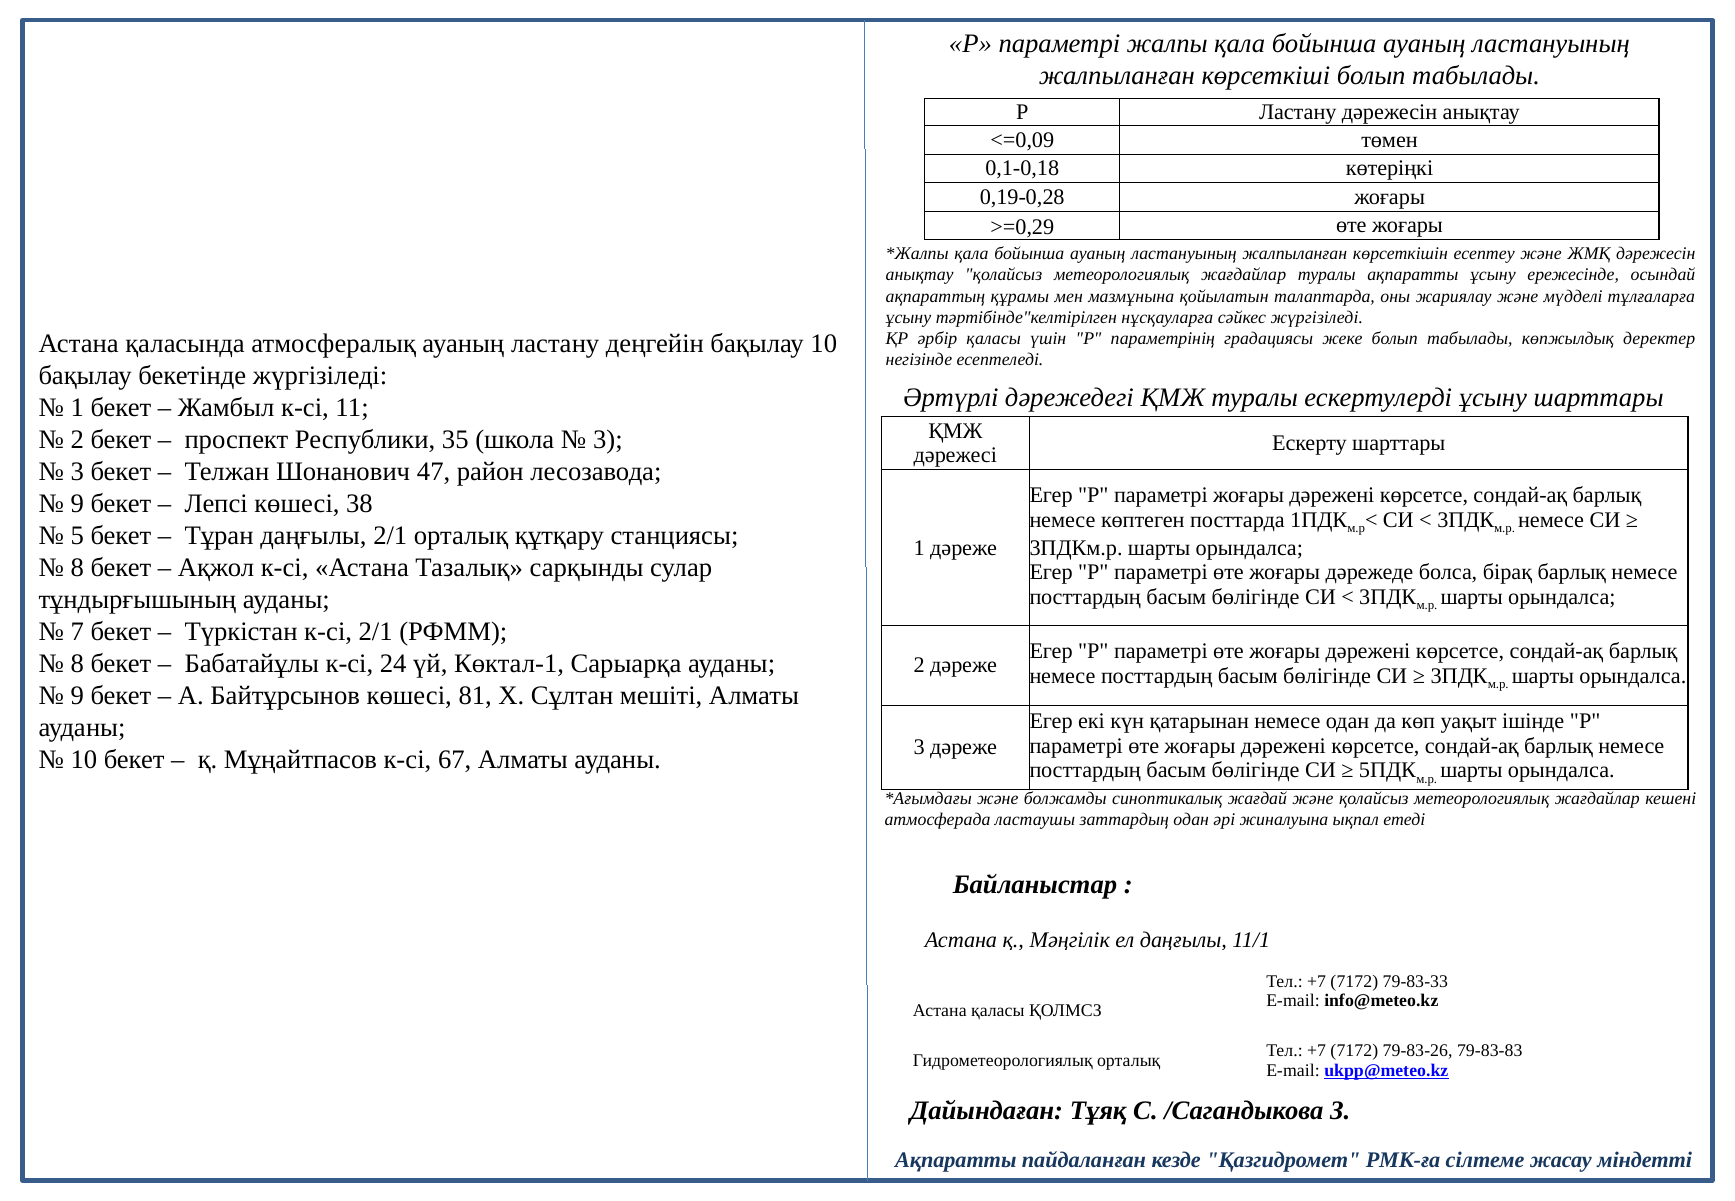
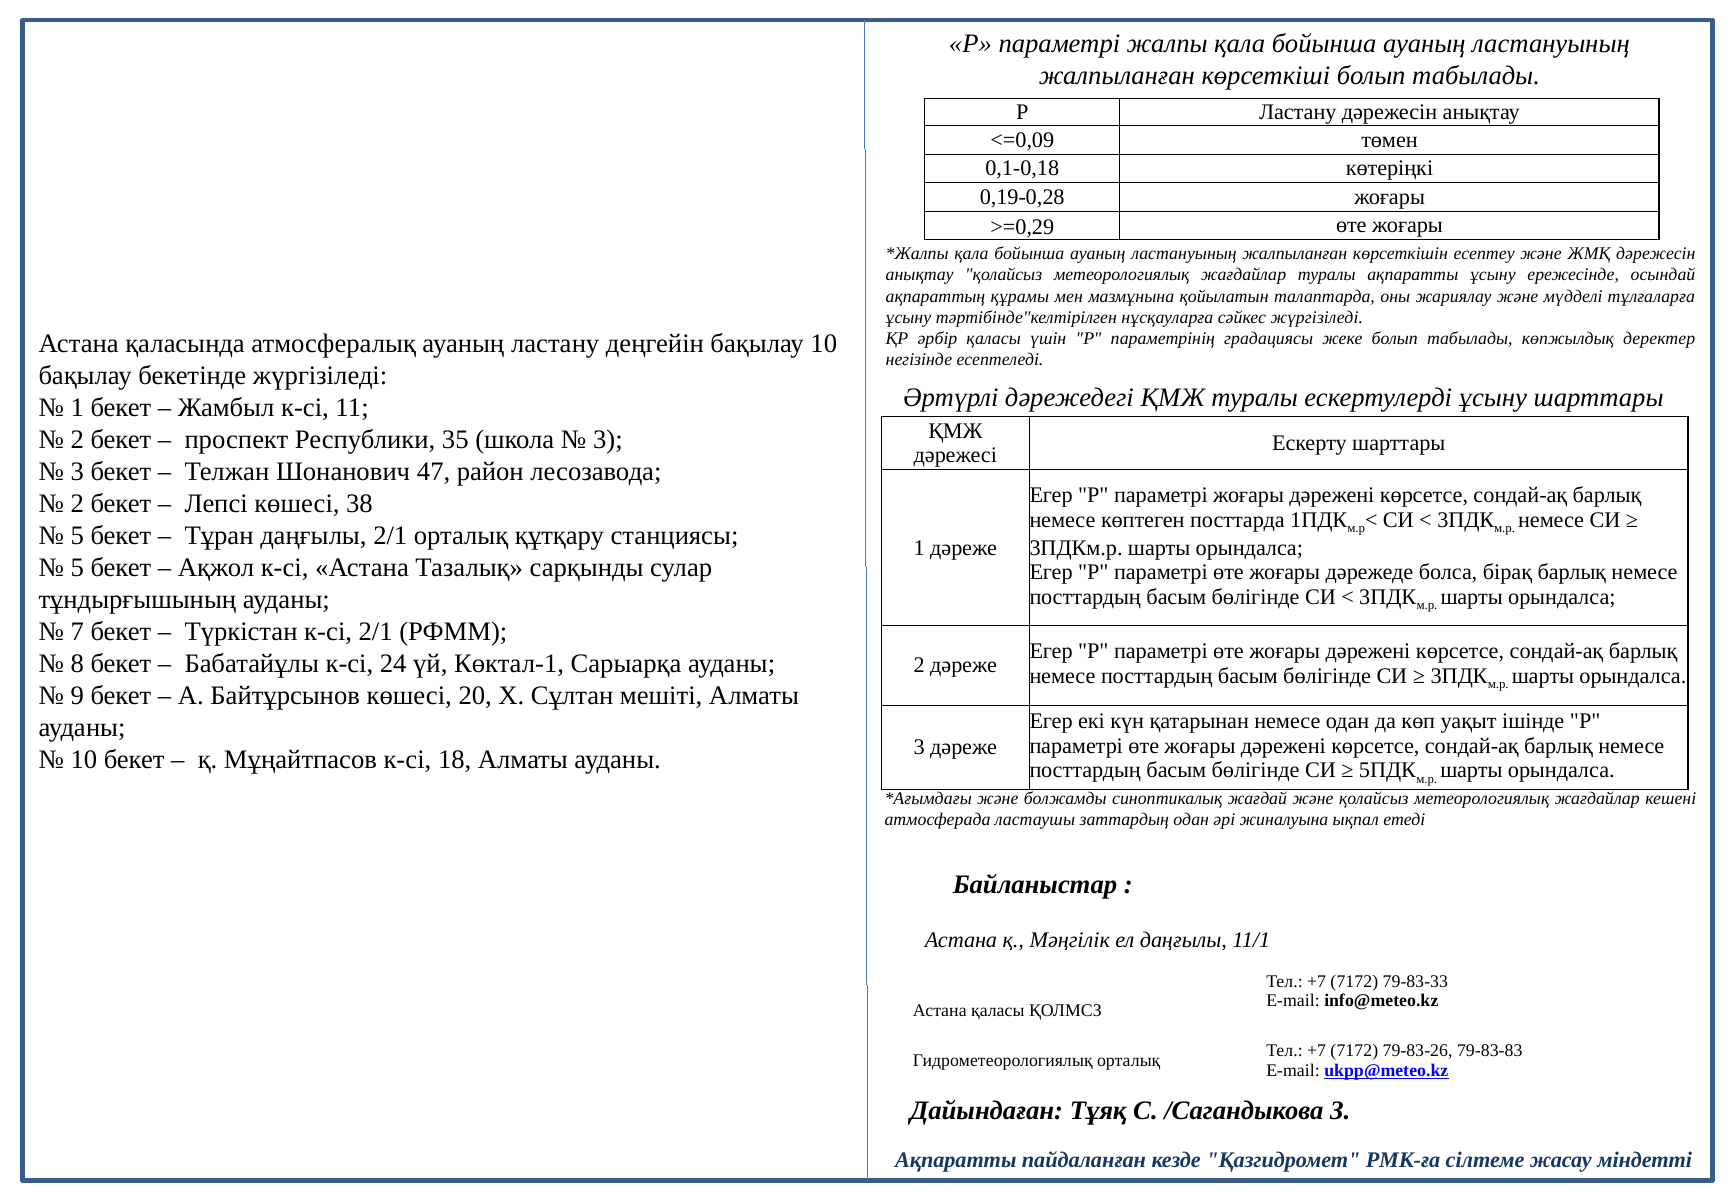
9 at (77, 504): 9 -> 2
8 at (77, 568): 8 -> 5
81: 81 -> 20
67: 67 -> 18
